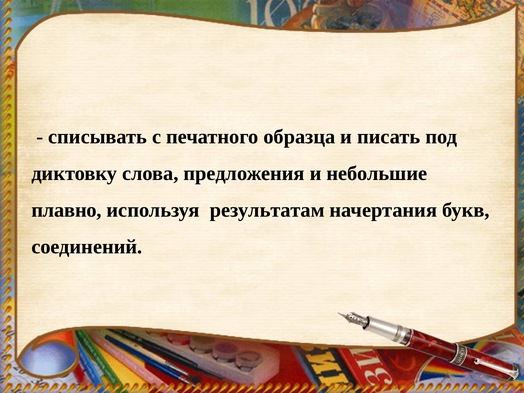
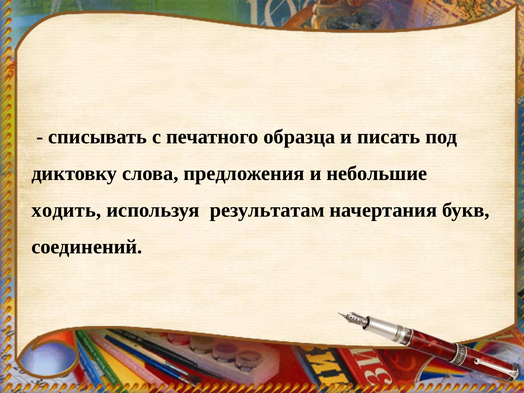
плавно: плавно -> ходить
